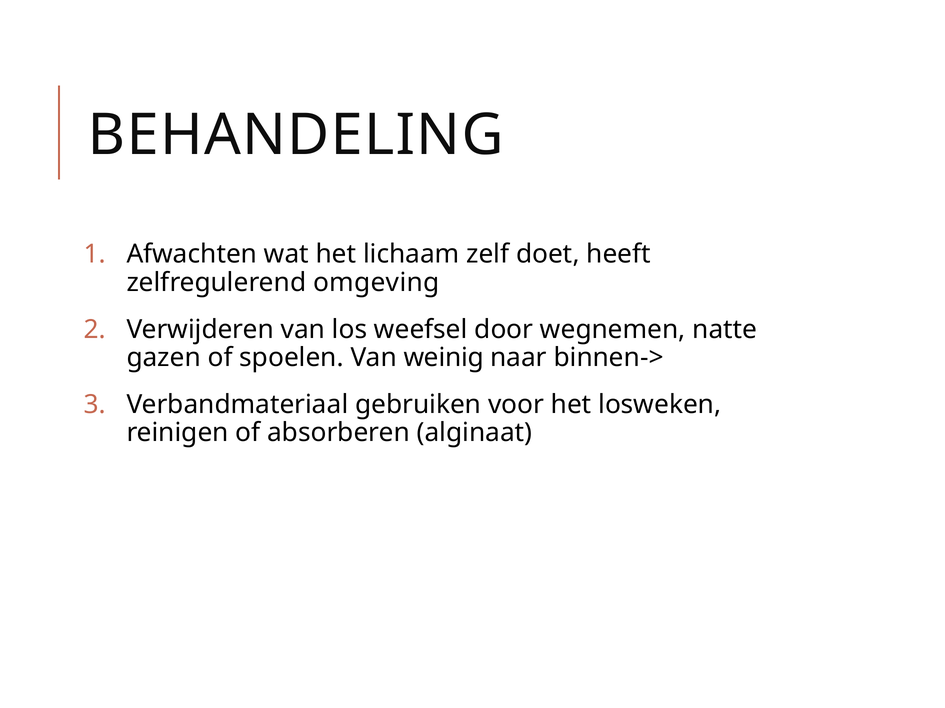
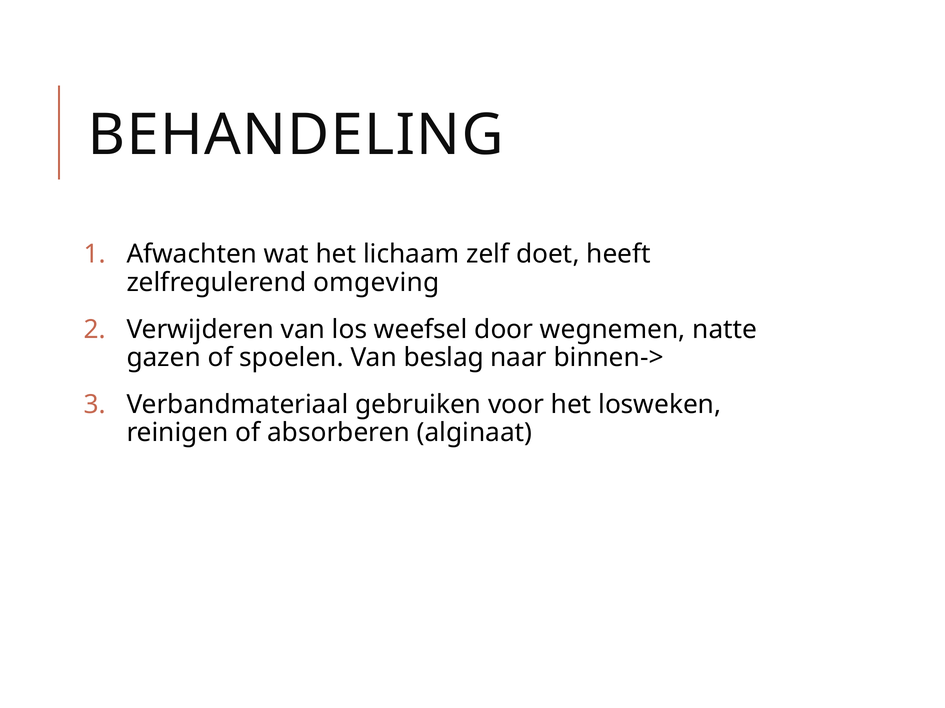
weinig: weinig -> beslag
